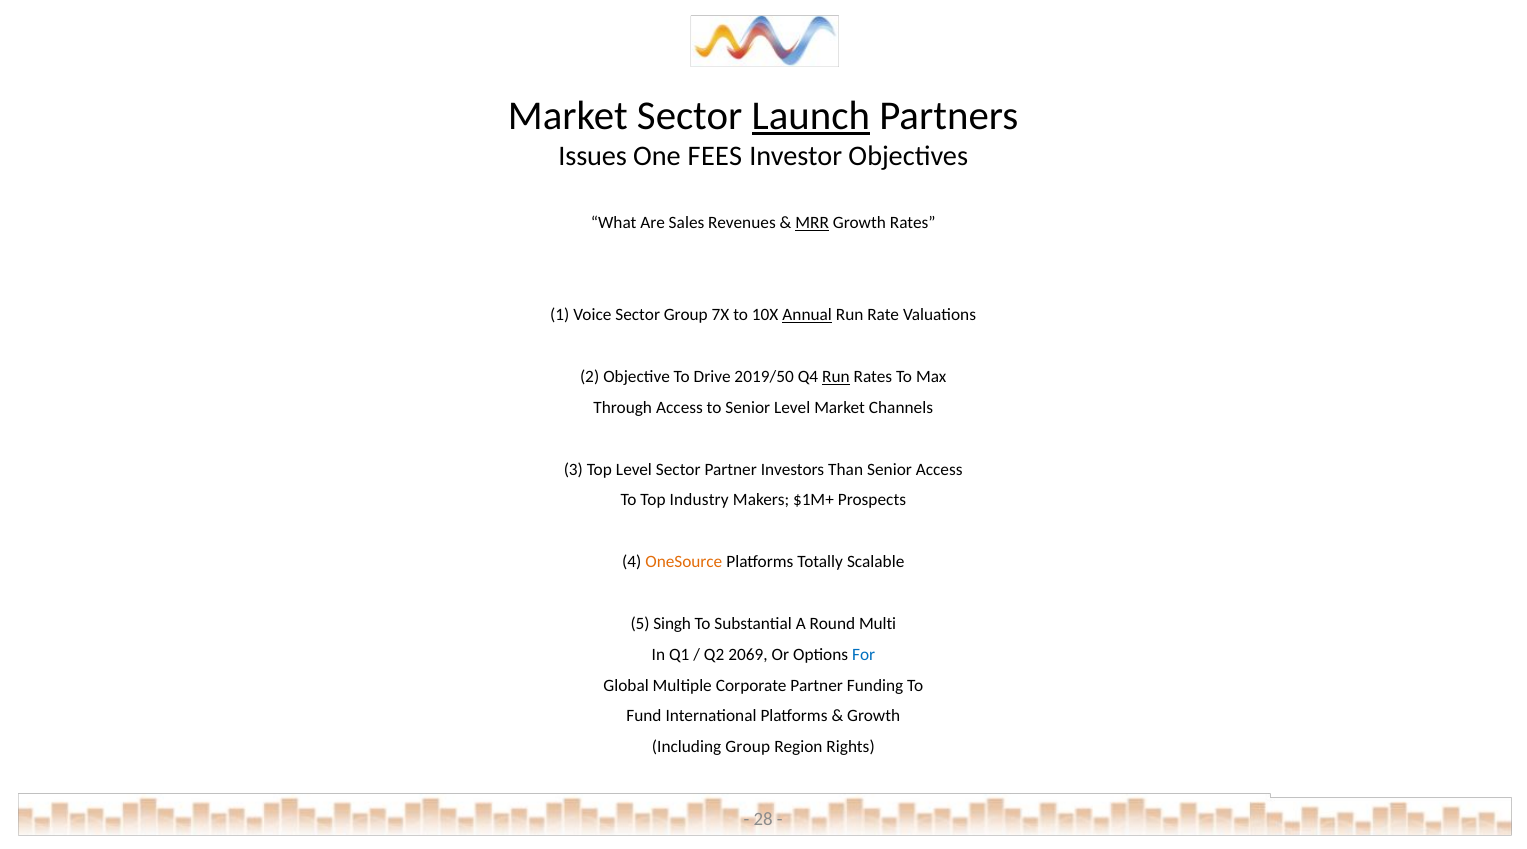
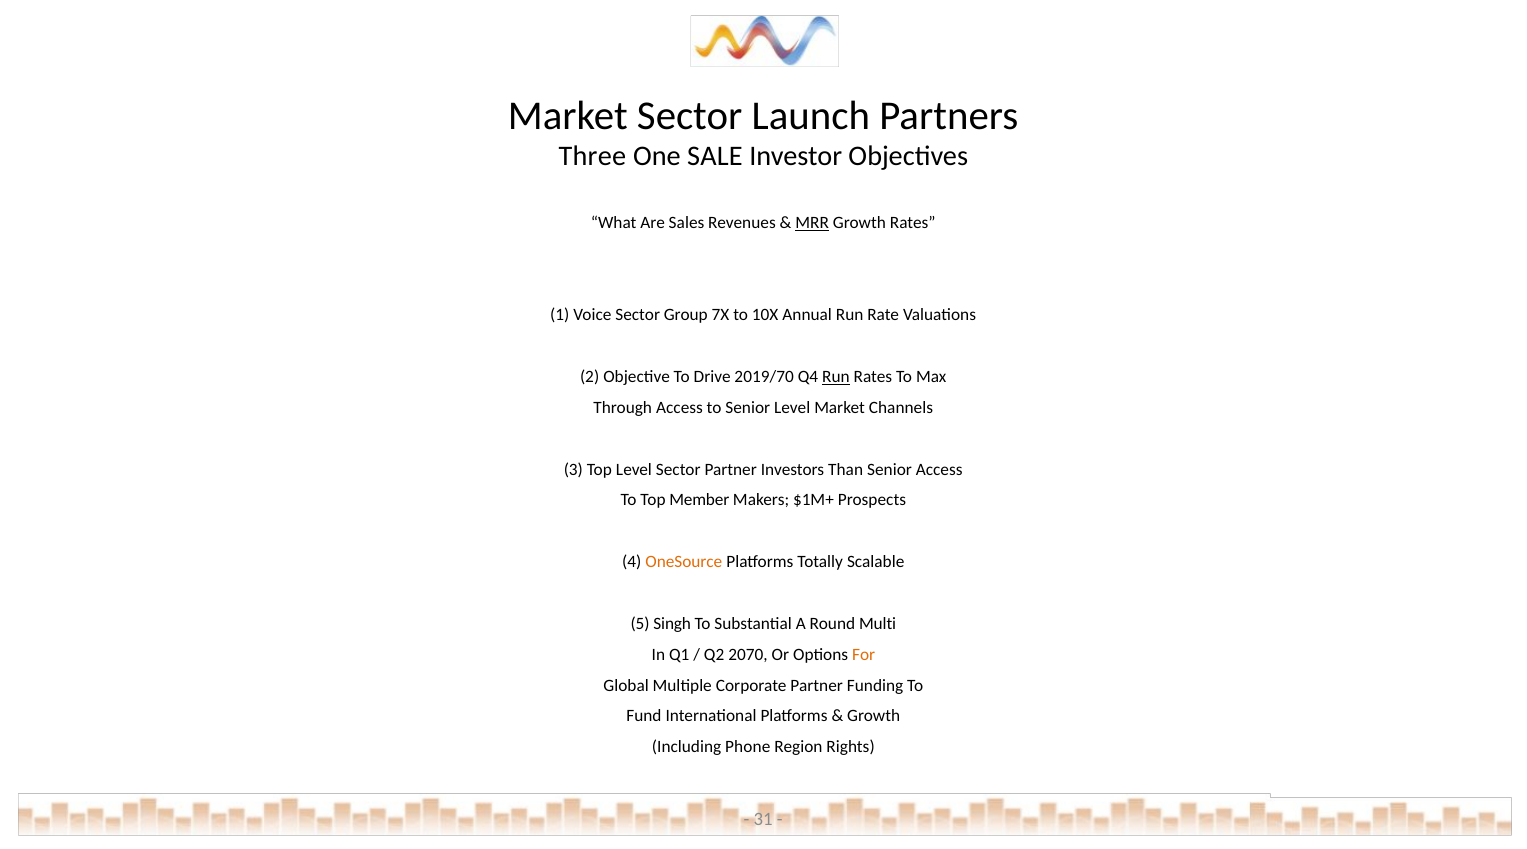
Launch underline: present -> none
Issues: Issues -> Three
FEES: FEES -> SALE
Annual underline: present -> none
2019/50: 2019/50 -> 2019/70
Industry: Industry -> Member
2069: 2069 -> 2070
For colour: blue -> orange
Including Group: Group -> Phone
28: 28 -> 31
